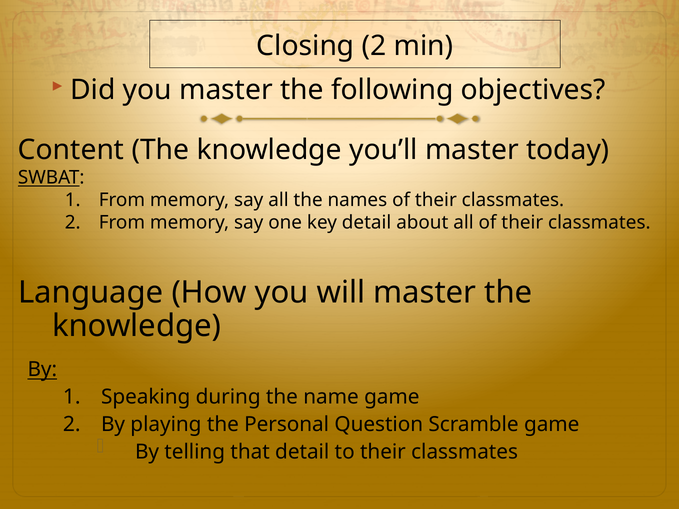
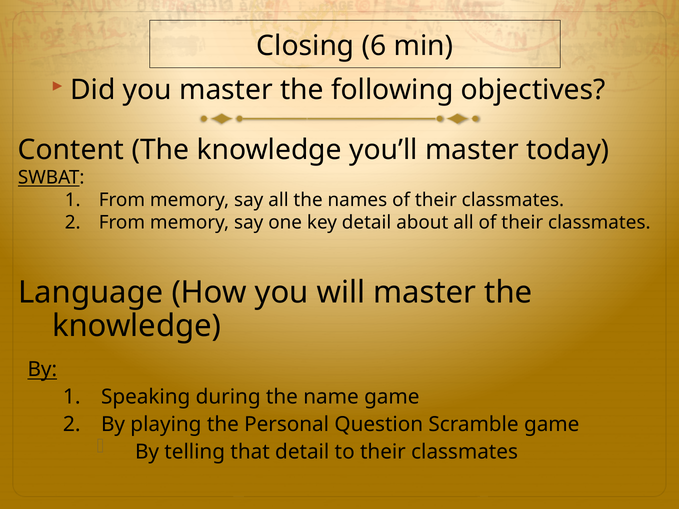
Closing 2: 2 -> 6
